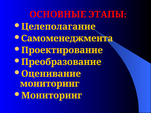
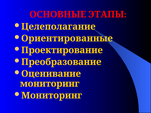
Самоменеджмента: Самоменеджмента -> Ориентированные
